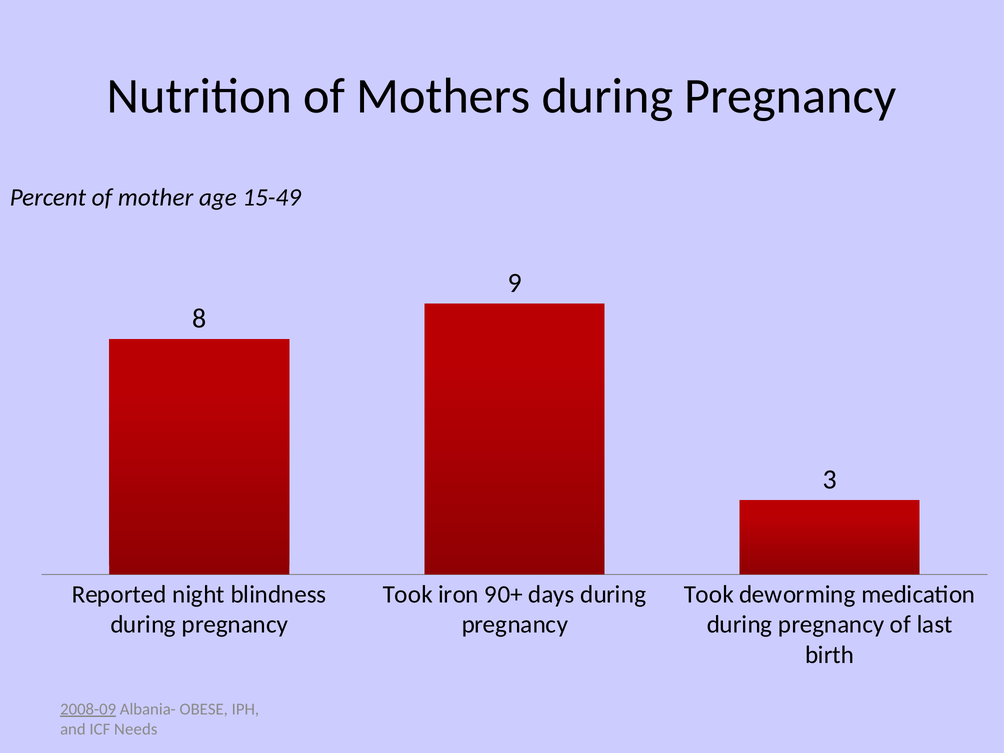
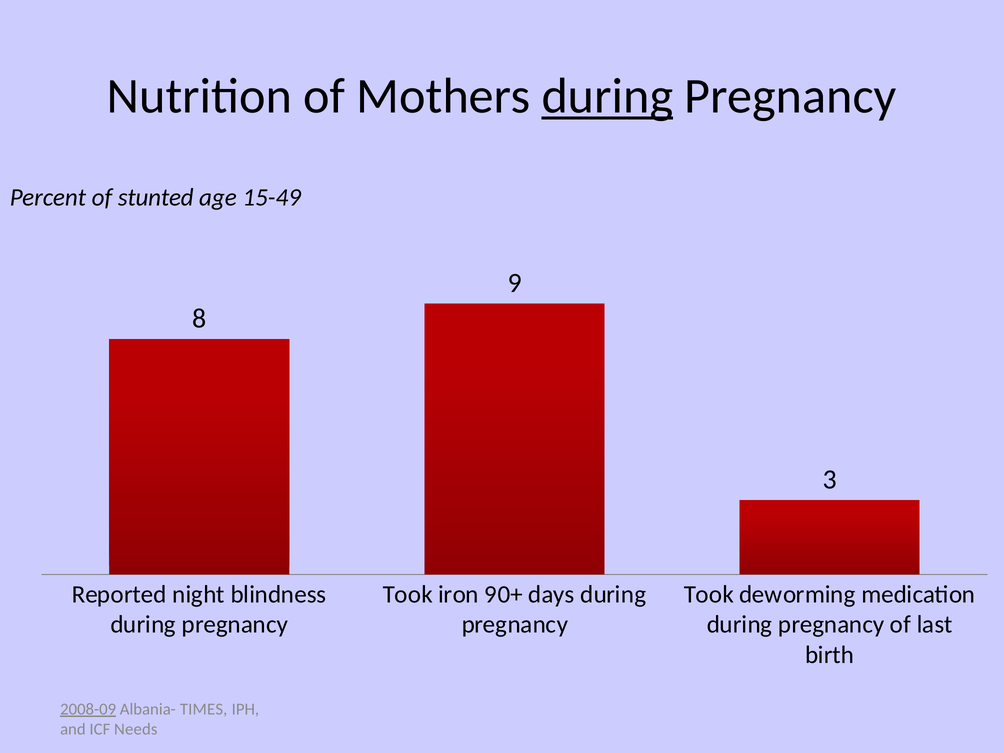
during at (607, 96) underline: none -> present
mother: mother -> stunted
OBESE: OBESE -> TIMES
